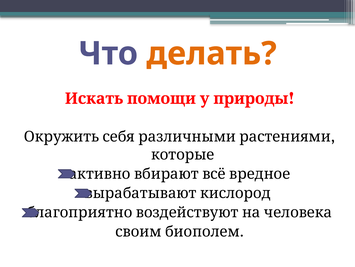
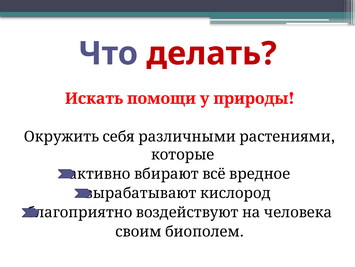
делать colour: orange -> red
